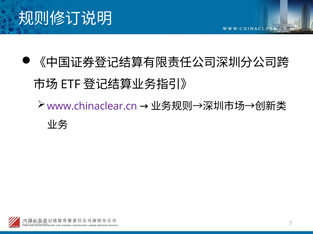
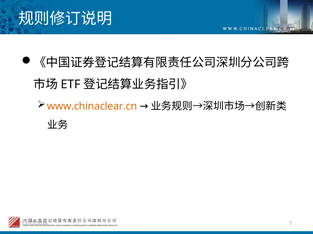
www.chinaclear.cn colour: purple -> orange
